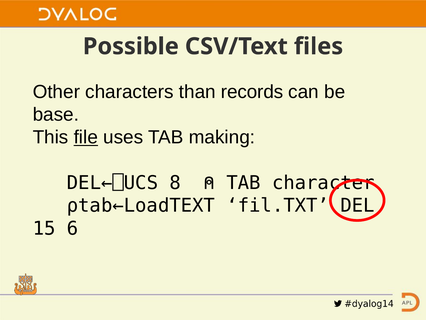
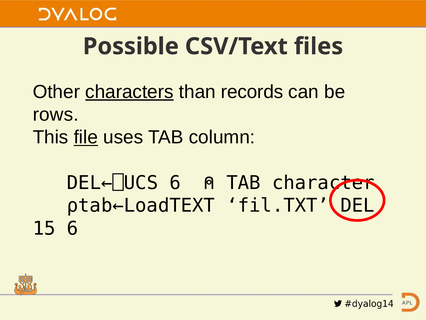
characters underline: none -> present
base: base -> rows
making: making -> column
DEL←⎕UCS 8: 8 -> 6
